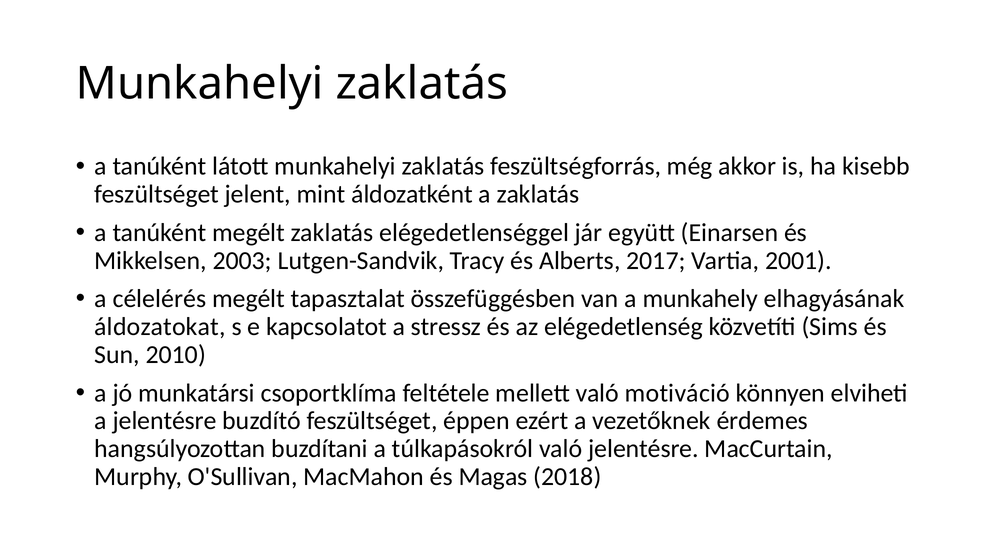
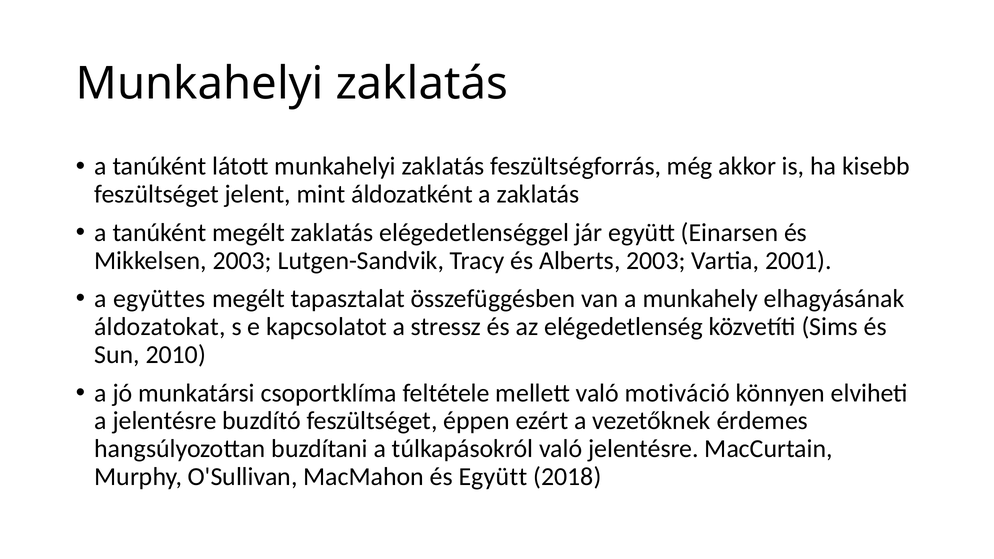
Alberts 2017: 2017 -> 2003
célelérés: célelérés -> együttes
és Magas: Magas -> Együtt
